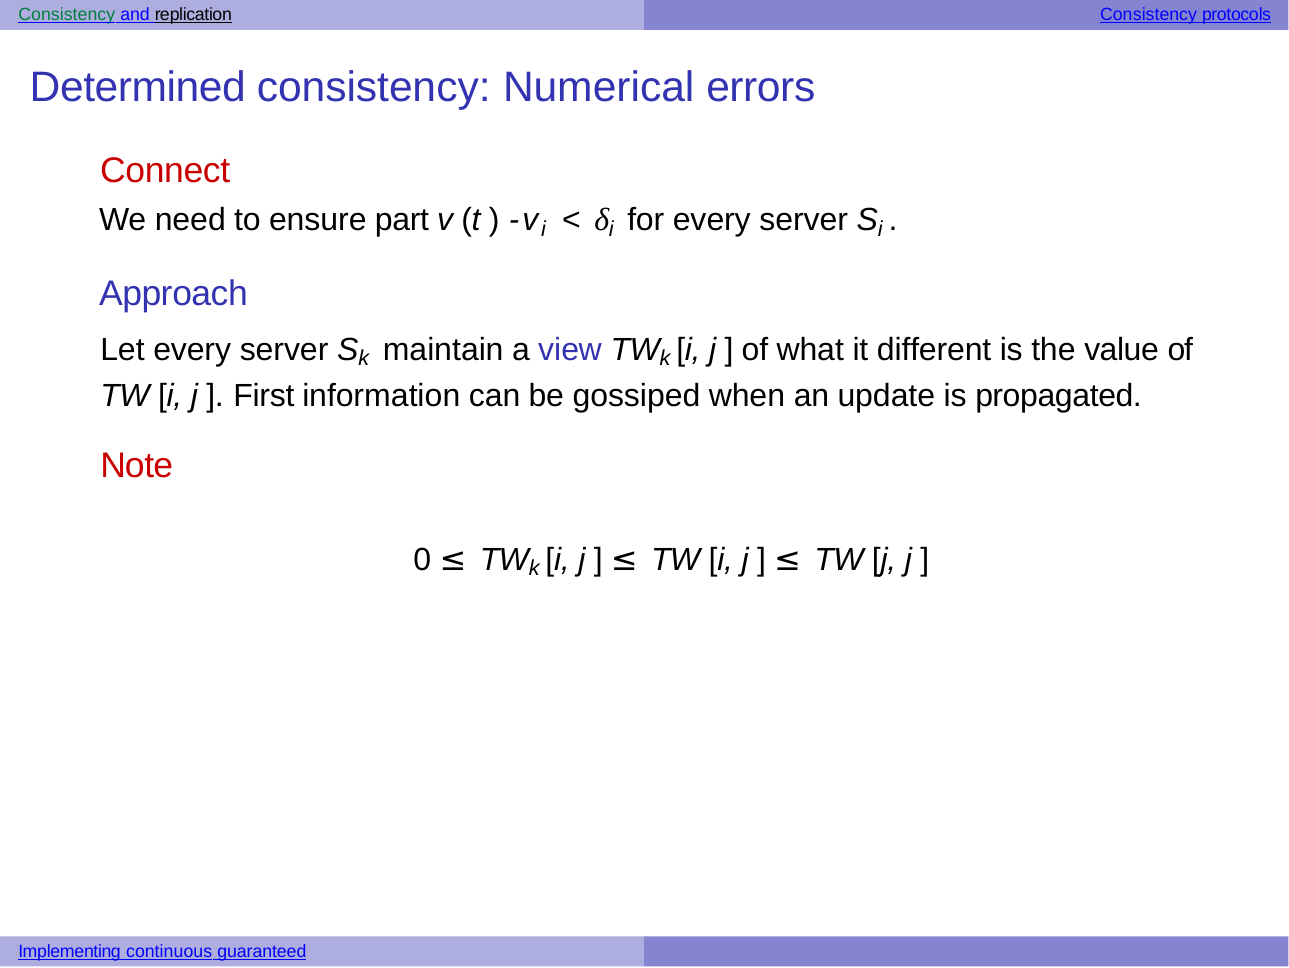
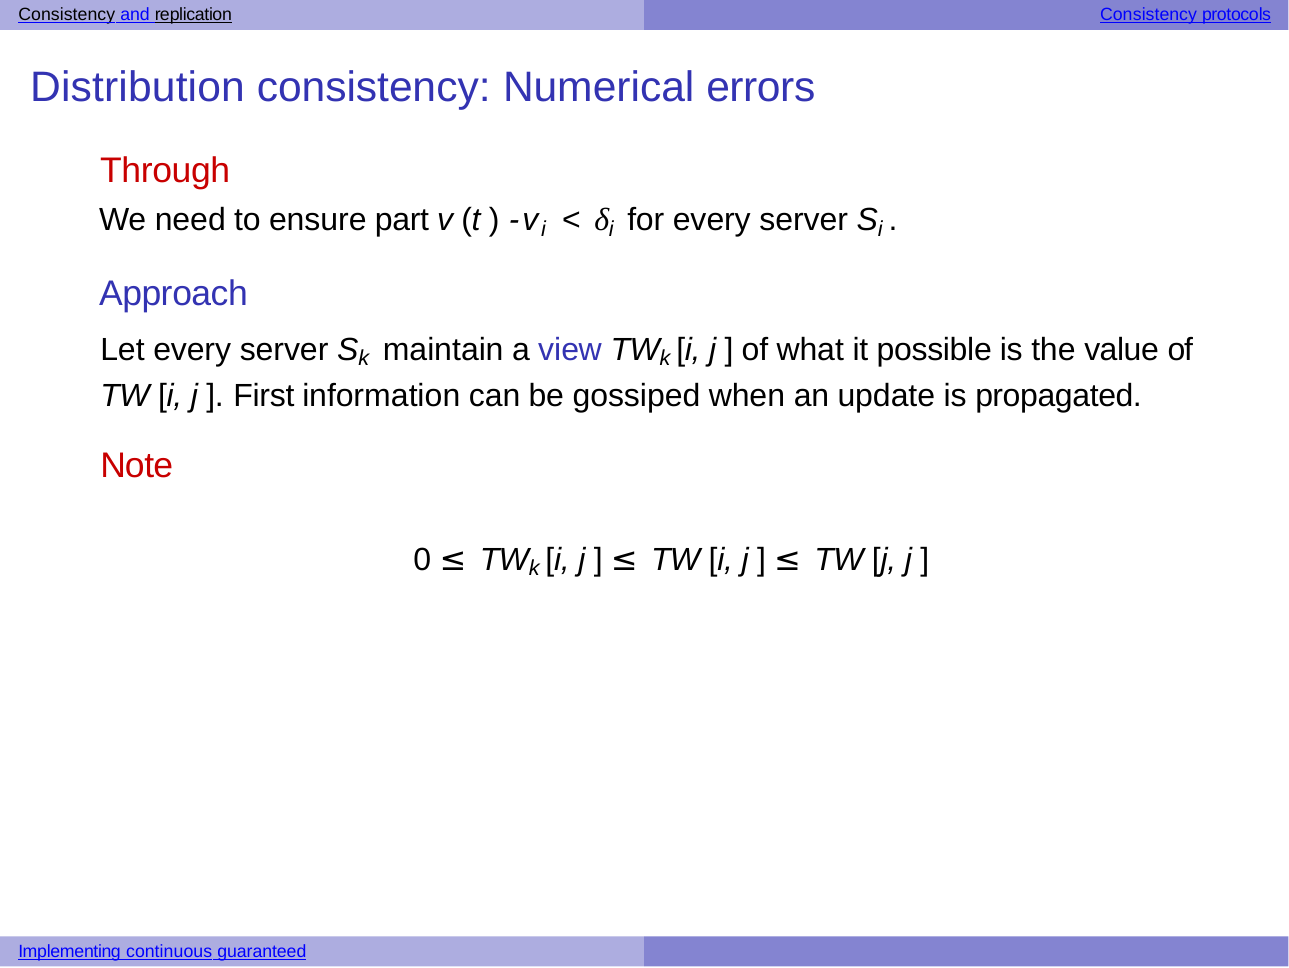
Consistency at (67, 15) colour: green -> black
Determined: Determined -> Distribution
Connect: Connect -> Through
different: different -> possible
